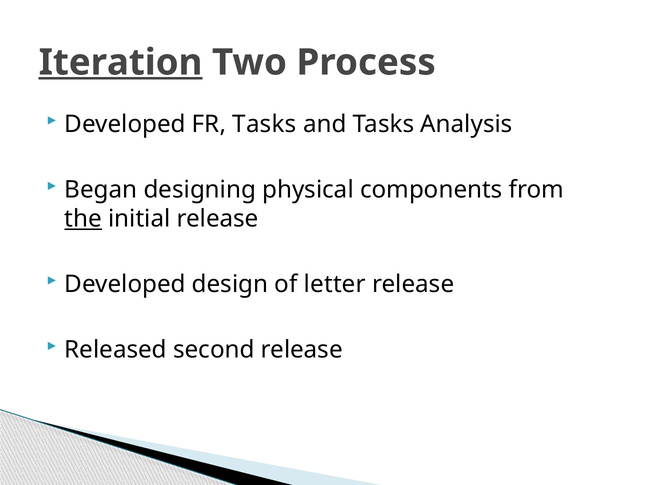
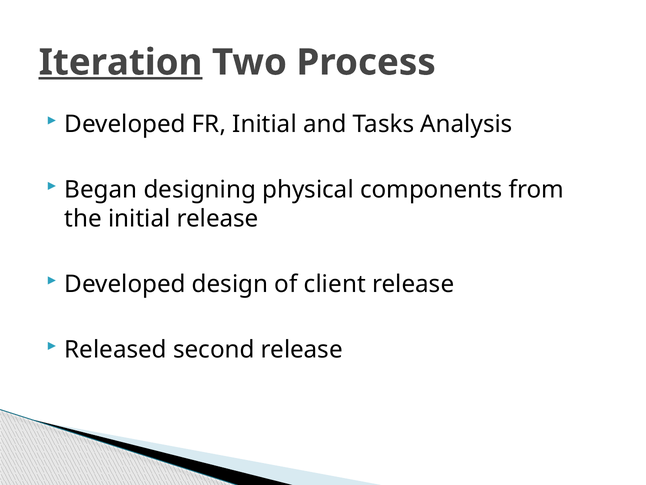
FR Tasks: Tasks -> Initial
the underline: present -> none
letter: letter -> client
